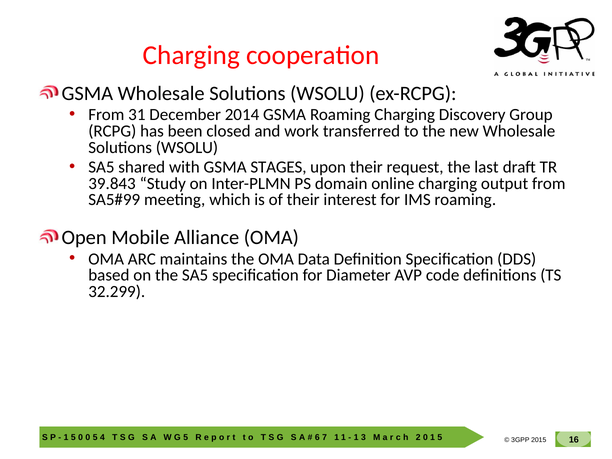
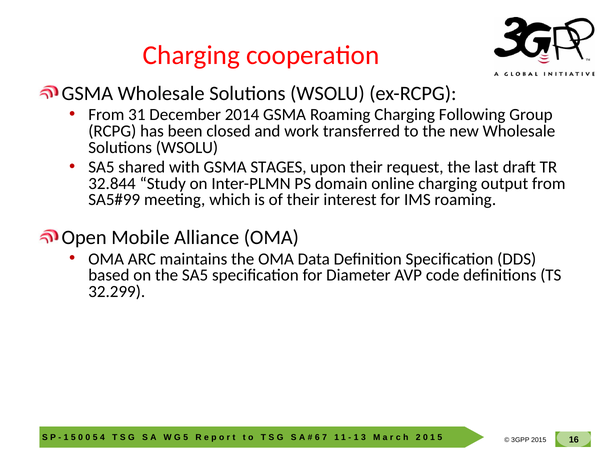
Discovery: Discovery -> Following
39.843: 39.843 -> 32.844
